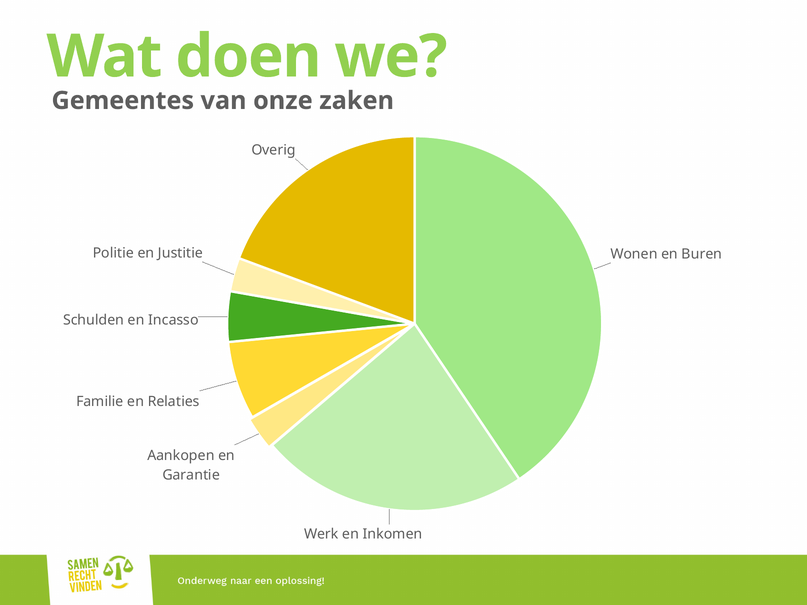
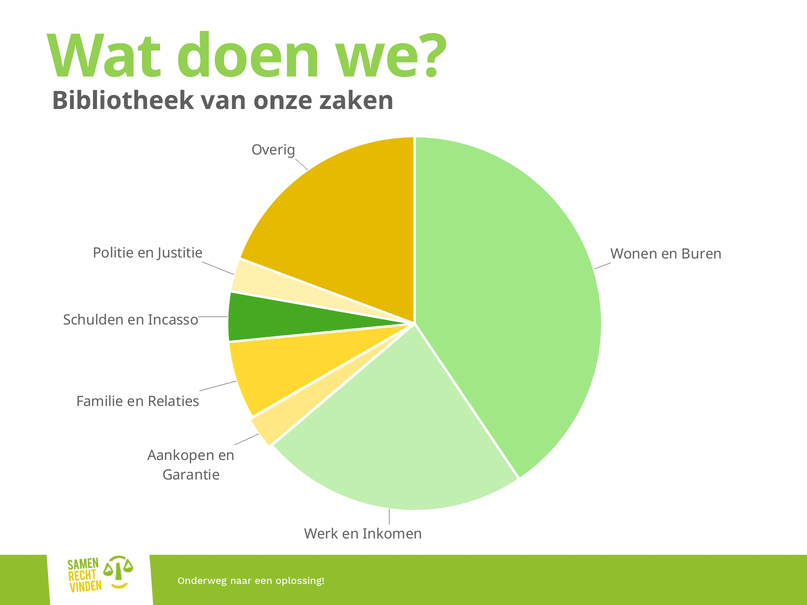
Gemeentes: Gemeentes -> Bibliotheek
